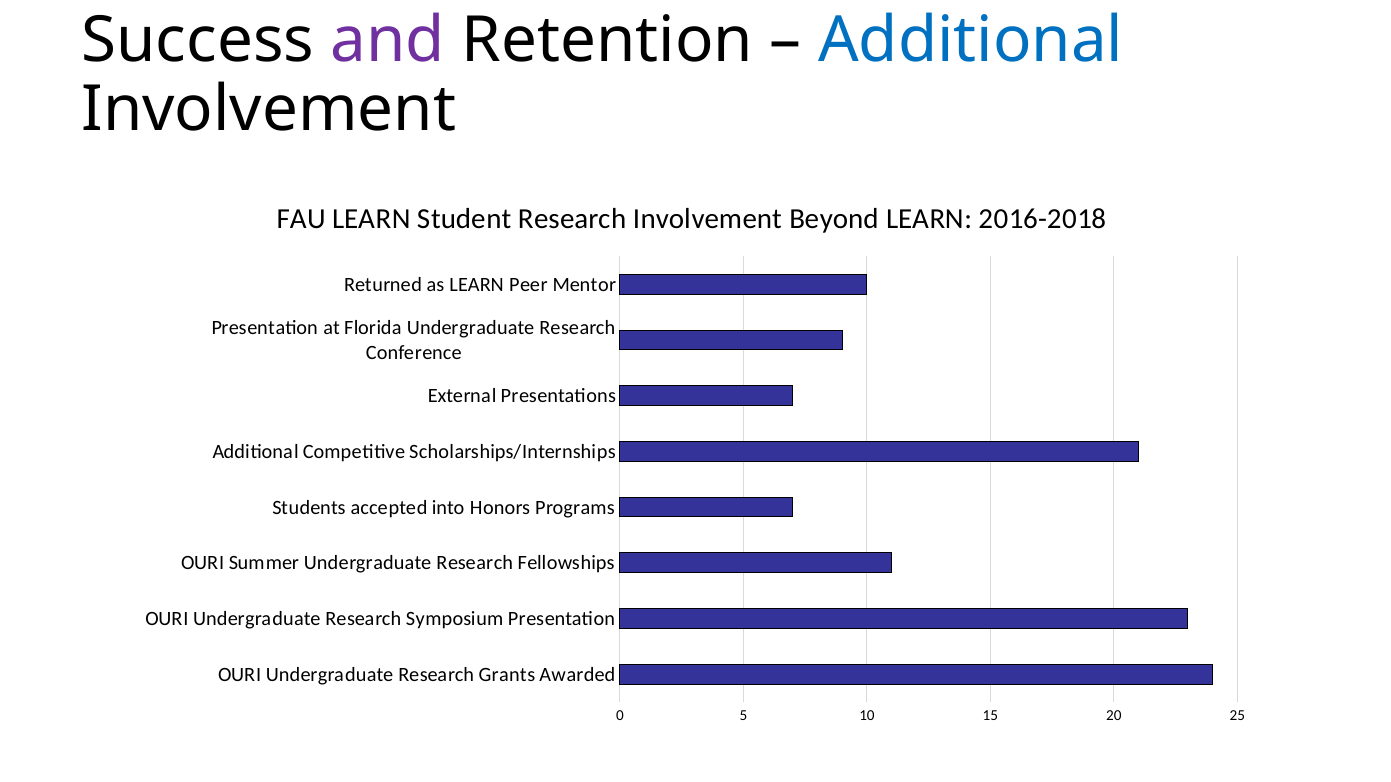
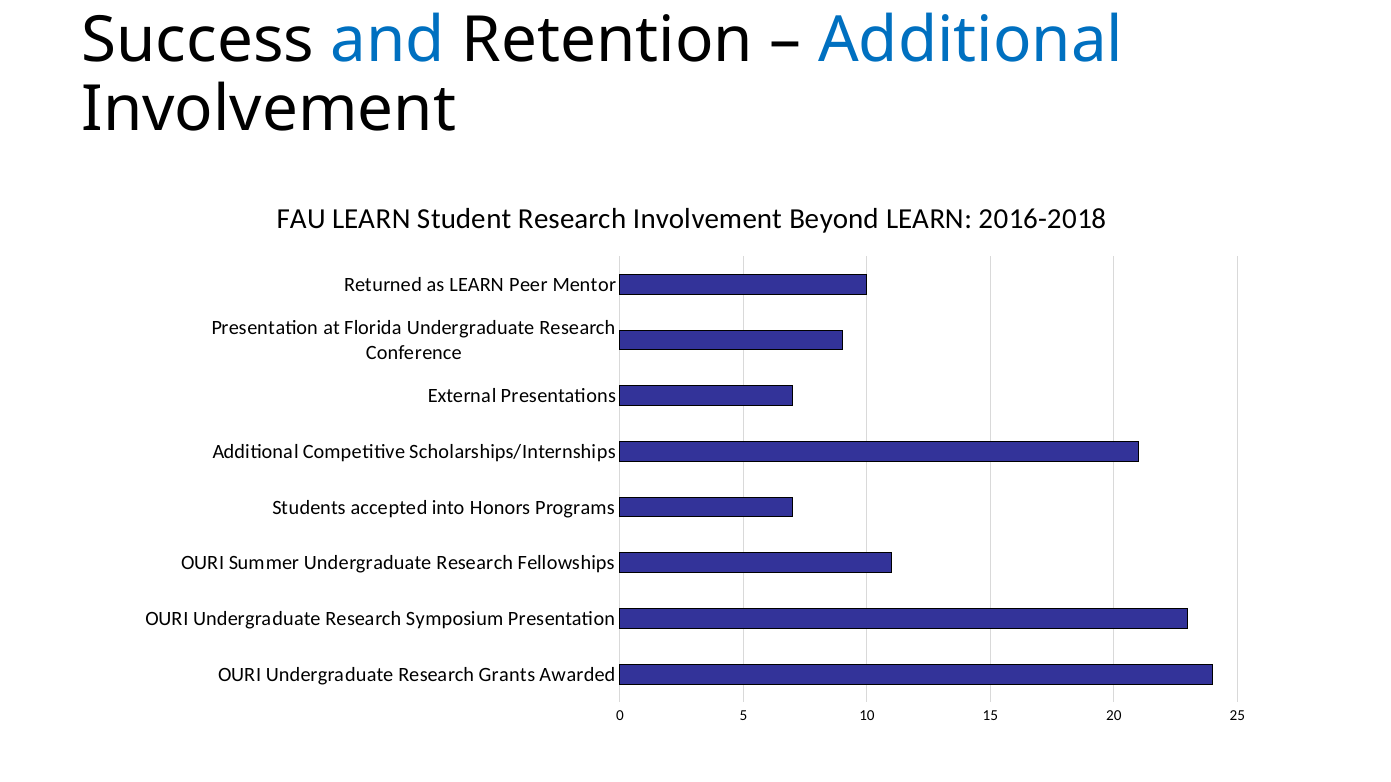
and colour: purple -> blue
